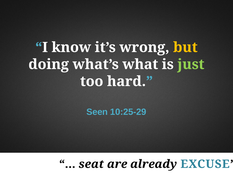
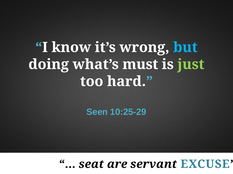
but colour: yellow -> light blue
what: what -> must
already: already -> servant
